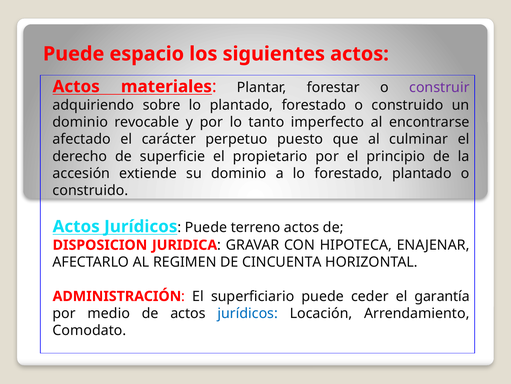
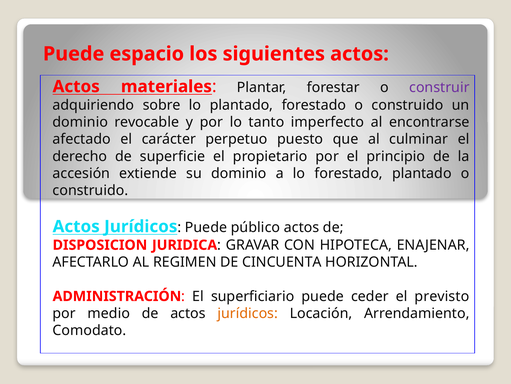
terreno: terreno -> público
garantía: garantía -> previsto
jurídicos at (248, 313) colour: blue -> orange
